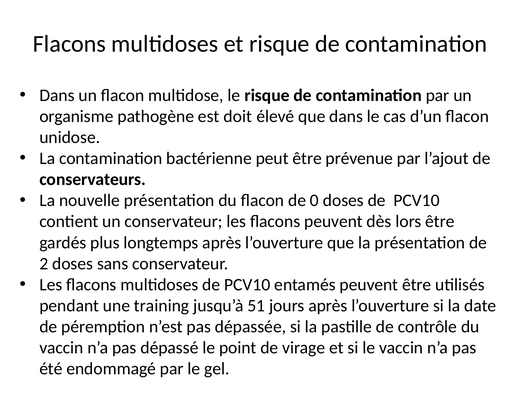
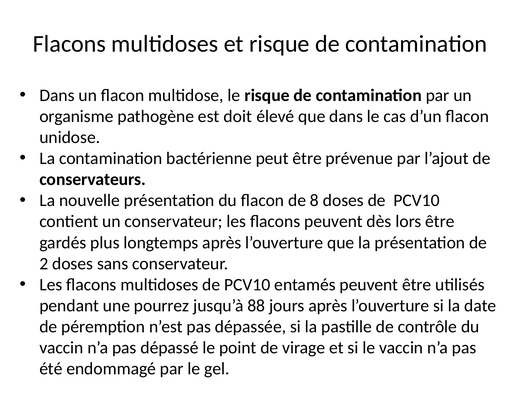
0: 0 -> 8
training: training -> pourrez
51: 51 -> 88
